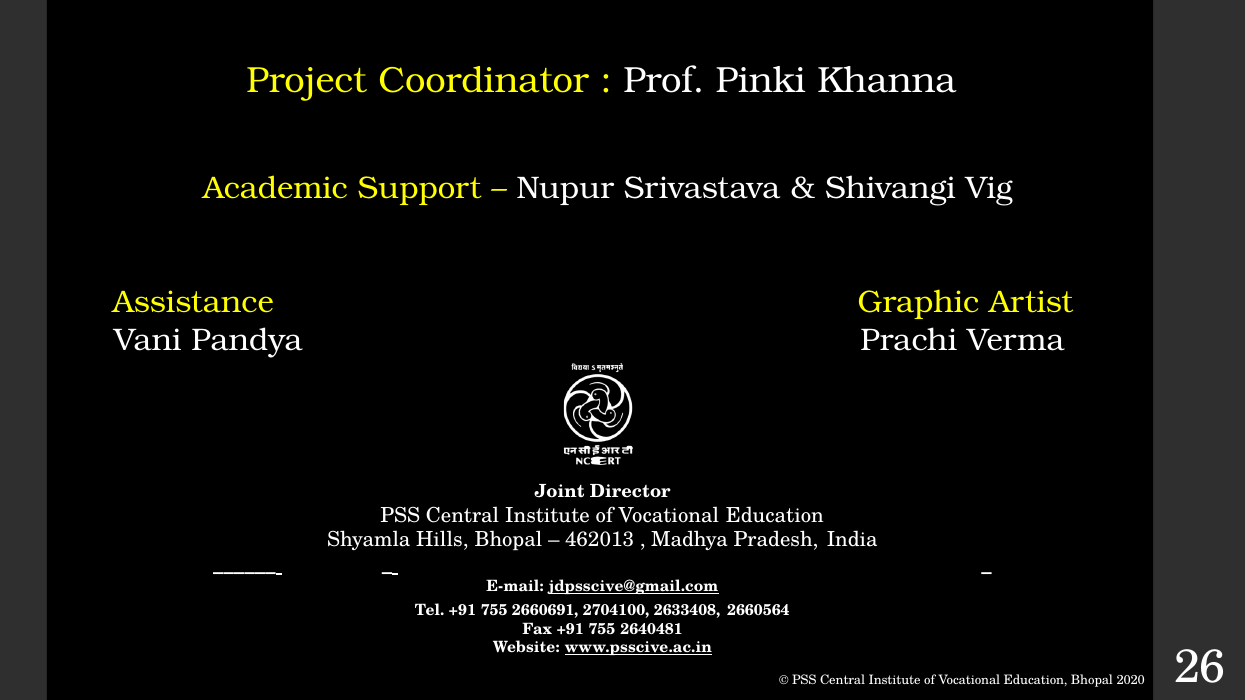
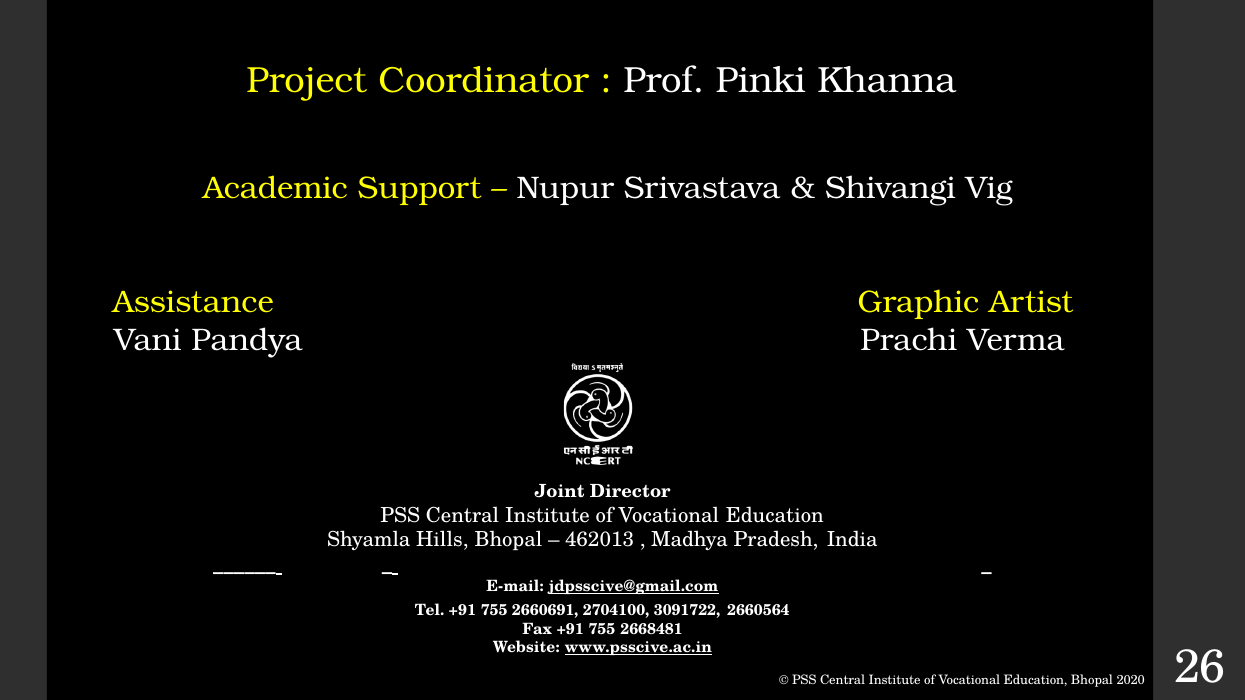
2633408: 2633408 -> 3091722
2640481: 2640481 -> 2668481
